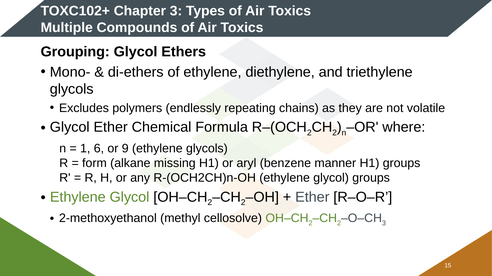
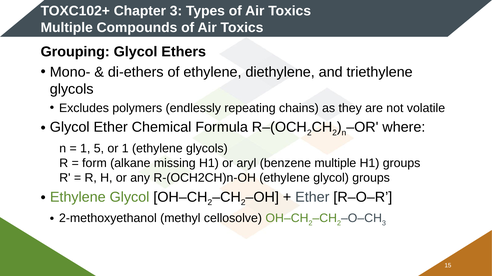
6: 6 -> 5
or 9: 9 -> 1
benzene manner: manner -> multiple
